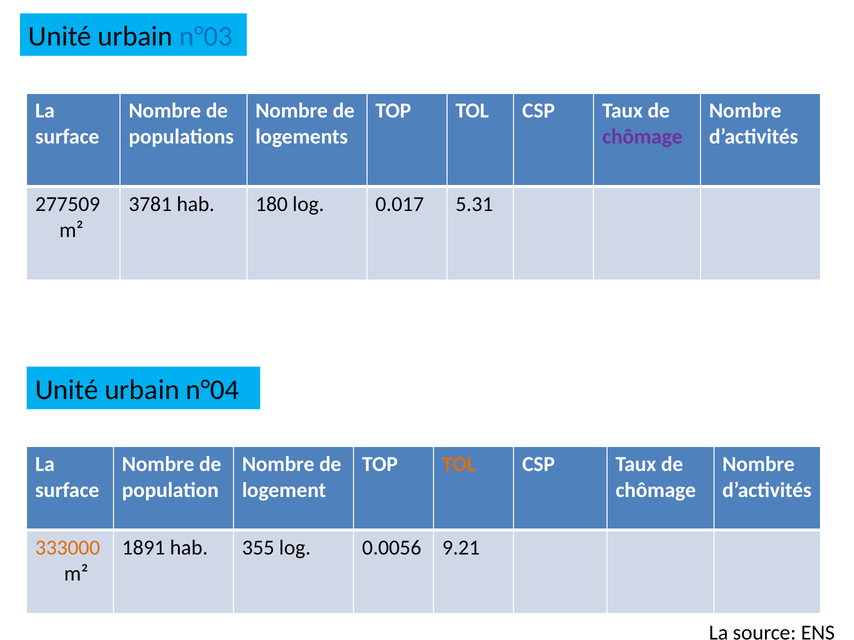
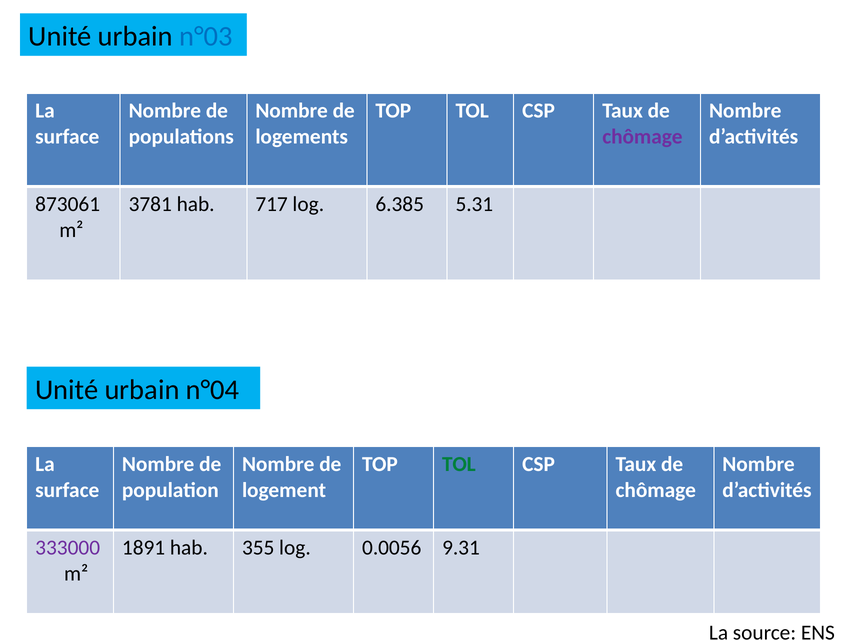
277509: 277509 -> 873061
180: 180 -> 717
0.017: 0.017 -> 6.385
TOL at (459, 465) colour: orange -> green
333000 colour: orange -> purple
9.21: 9.21 -> 9.31
